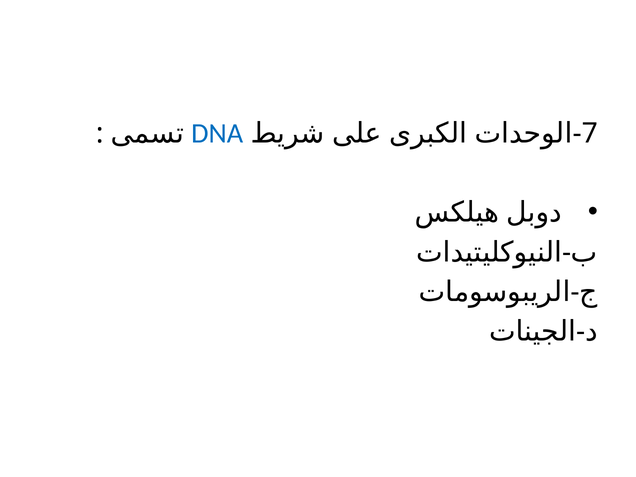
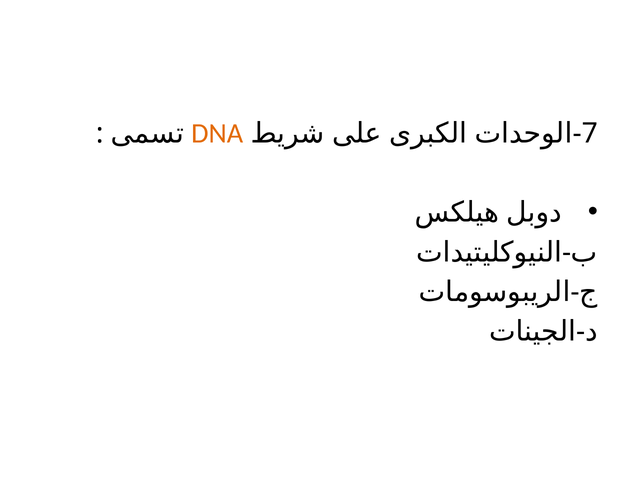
DNA colour: blue -> orange
